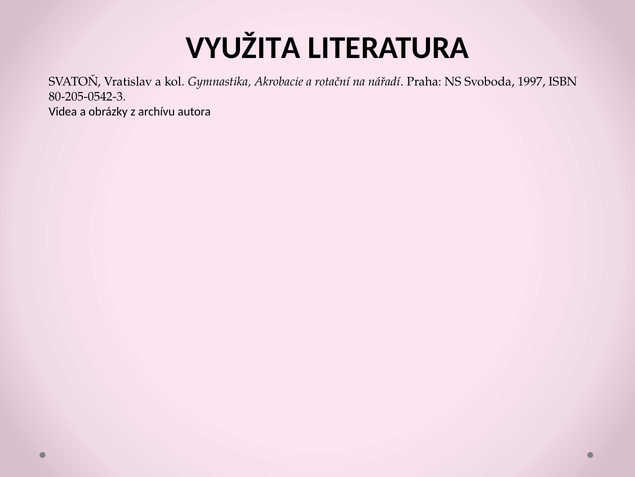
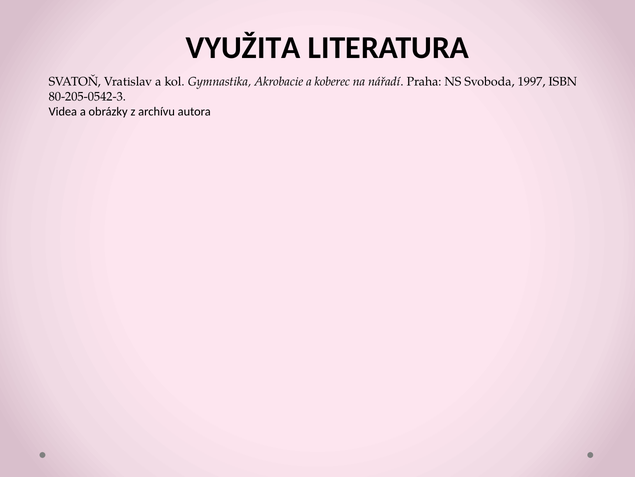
rotační: rotační -> koberec
